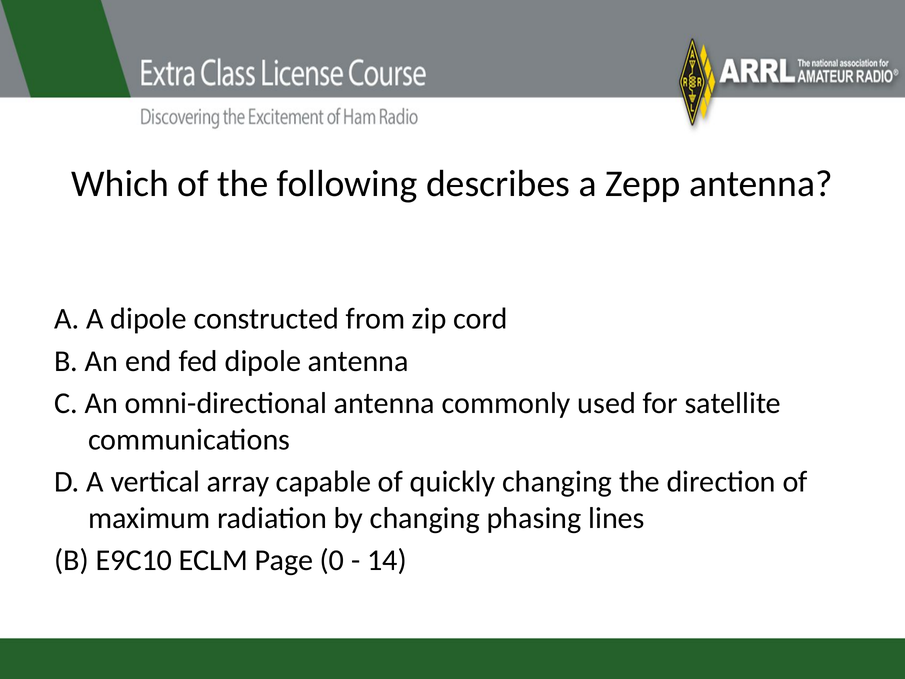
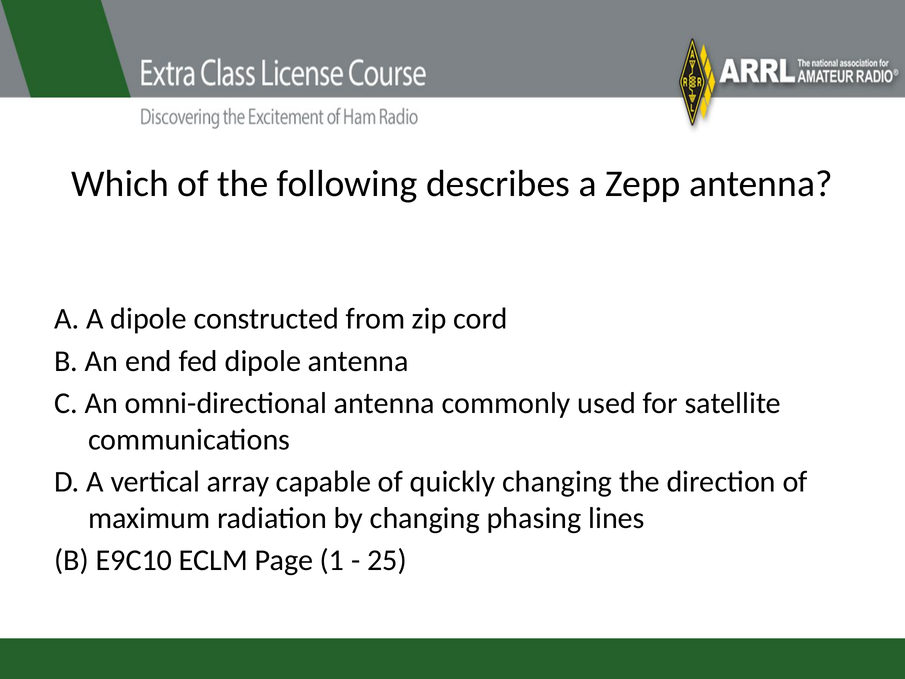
0: 0 -> 1
14: 14 -> 25
